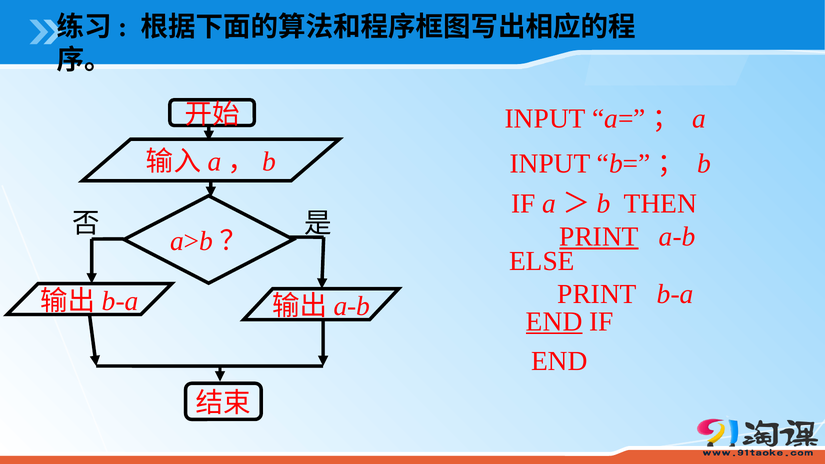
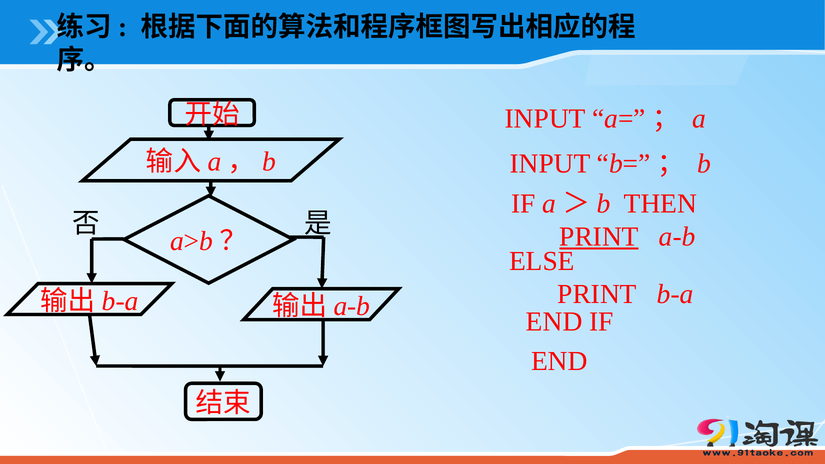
END at (554, 322) underline: present -> none
